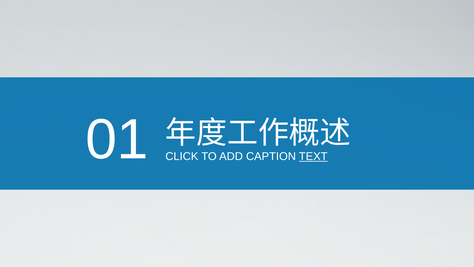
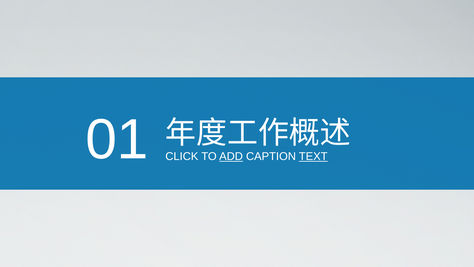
ADD underline: none -> present
